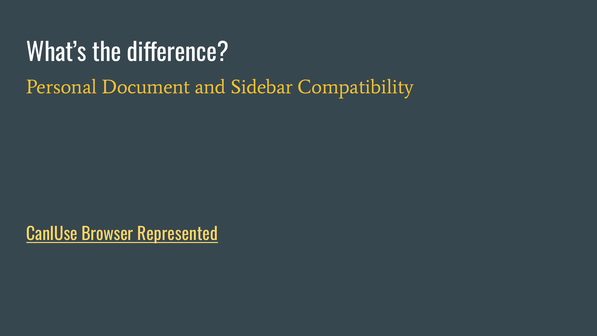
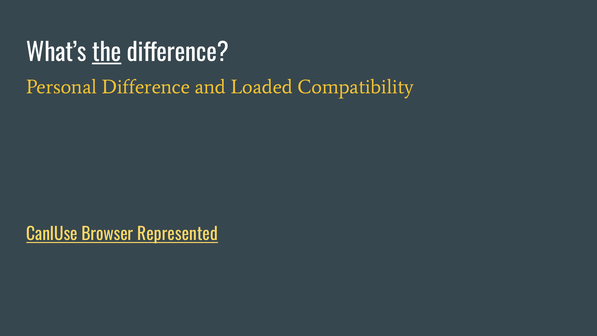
the underline: none -> present
Personal Document: Document -> Difference
Sidebar: Sidebar -> Loaded
